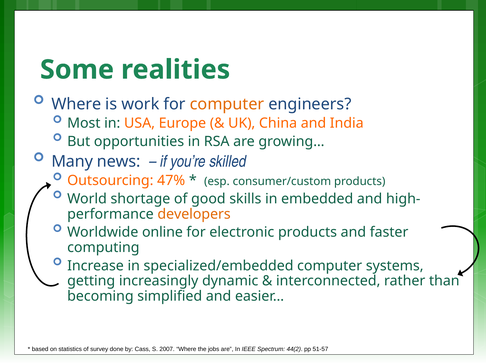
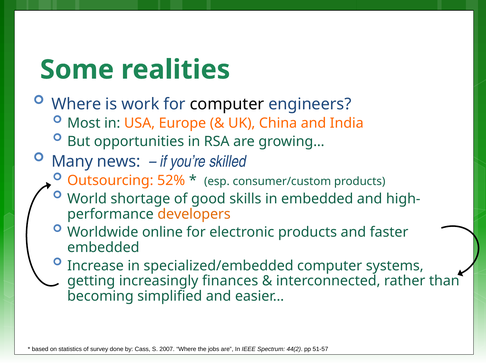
computer at (227, 104) colour: orange -> black
47%: 47% -> 52%
computing at (103, 248): computing -> embedded
dynamic: dynamic -> finances
